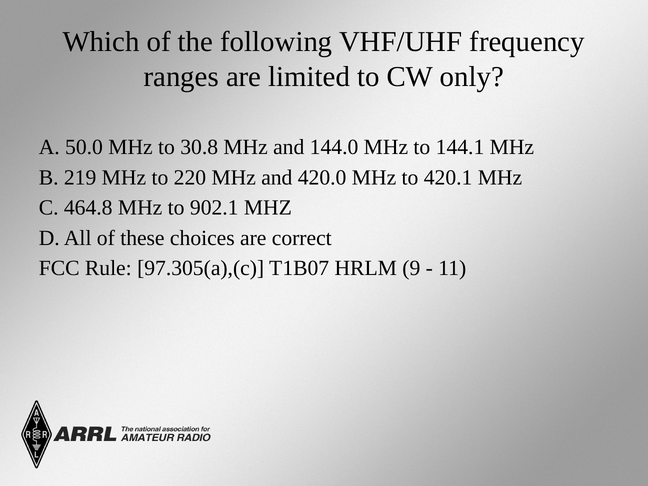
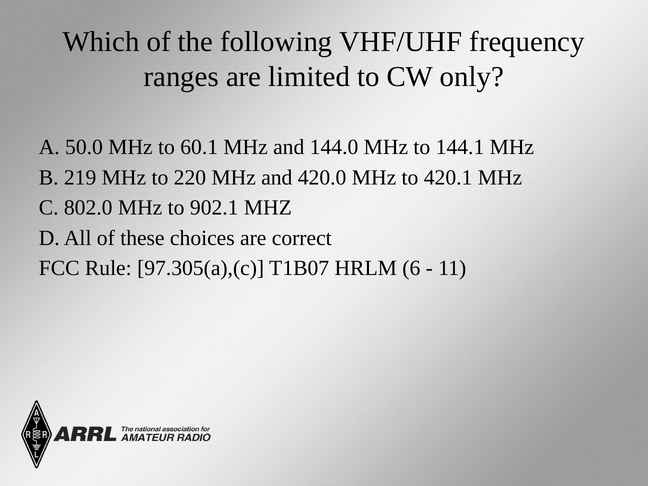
30.8: 30.8 -> 60.1
464.8: 464.8 -> 802.0
9: 9 -> 6
